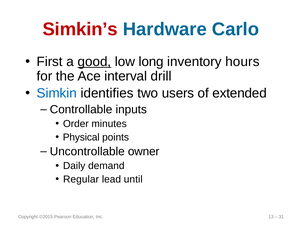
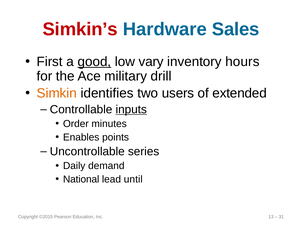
Carlo: Carlo -> Sales
long: long -> vary
interval: interval -> military
Simkin colour: blue -> orange
inputs underline: none -> present
Physical: Physical -> Enables
owner: owner -> series
Regular: Regular -> National
